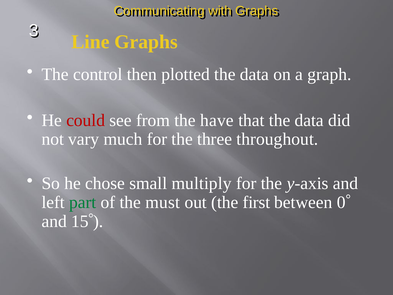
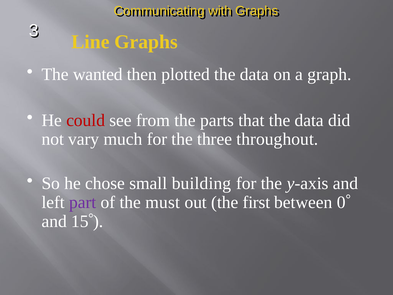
control: control -> wanted
have: have -> parts
multiply: multiply -> building
part colour: green -> purple
